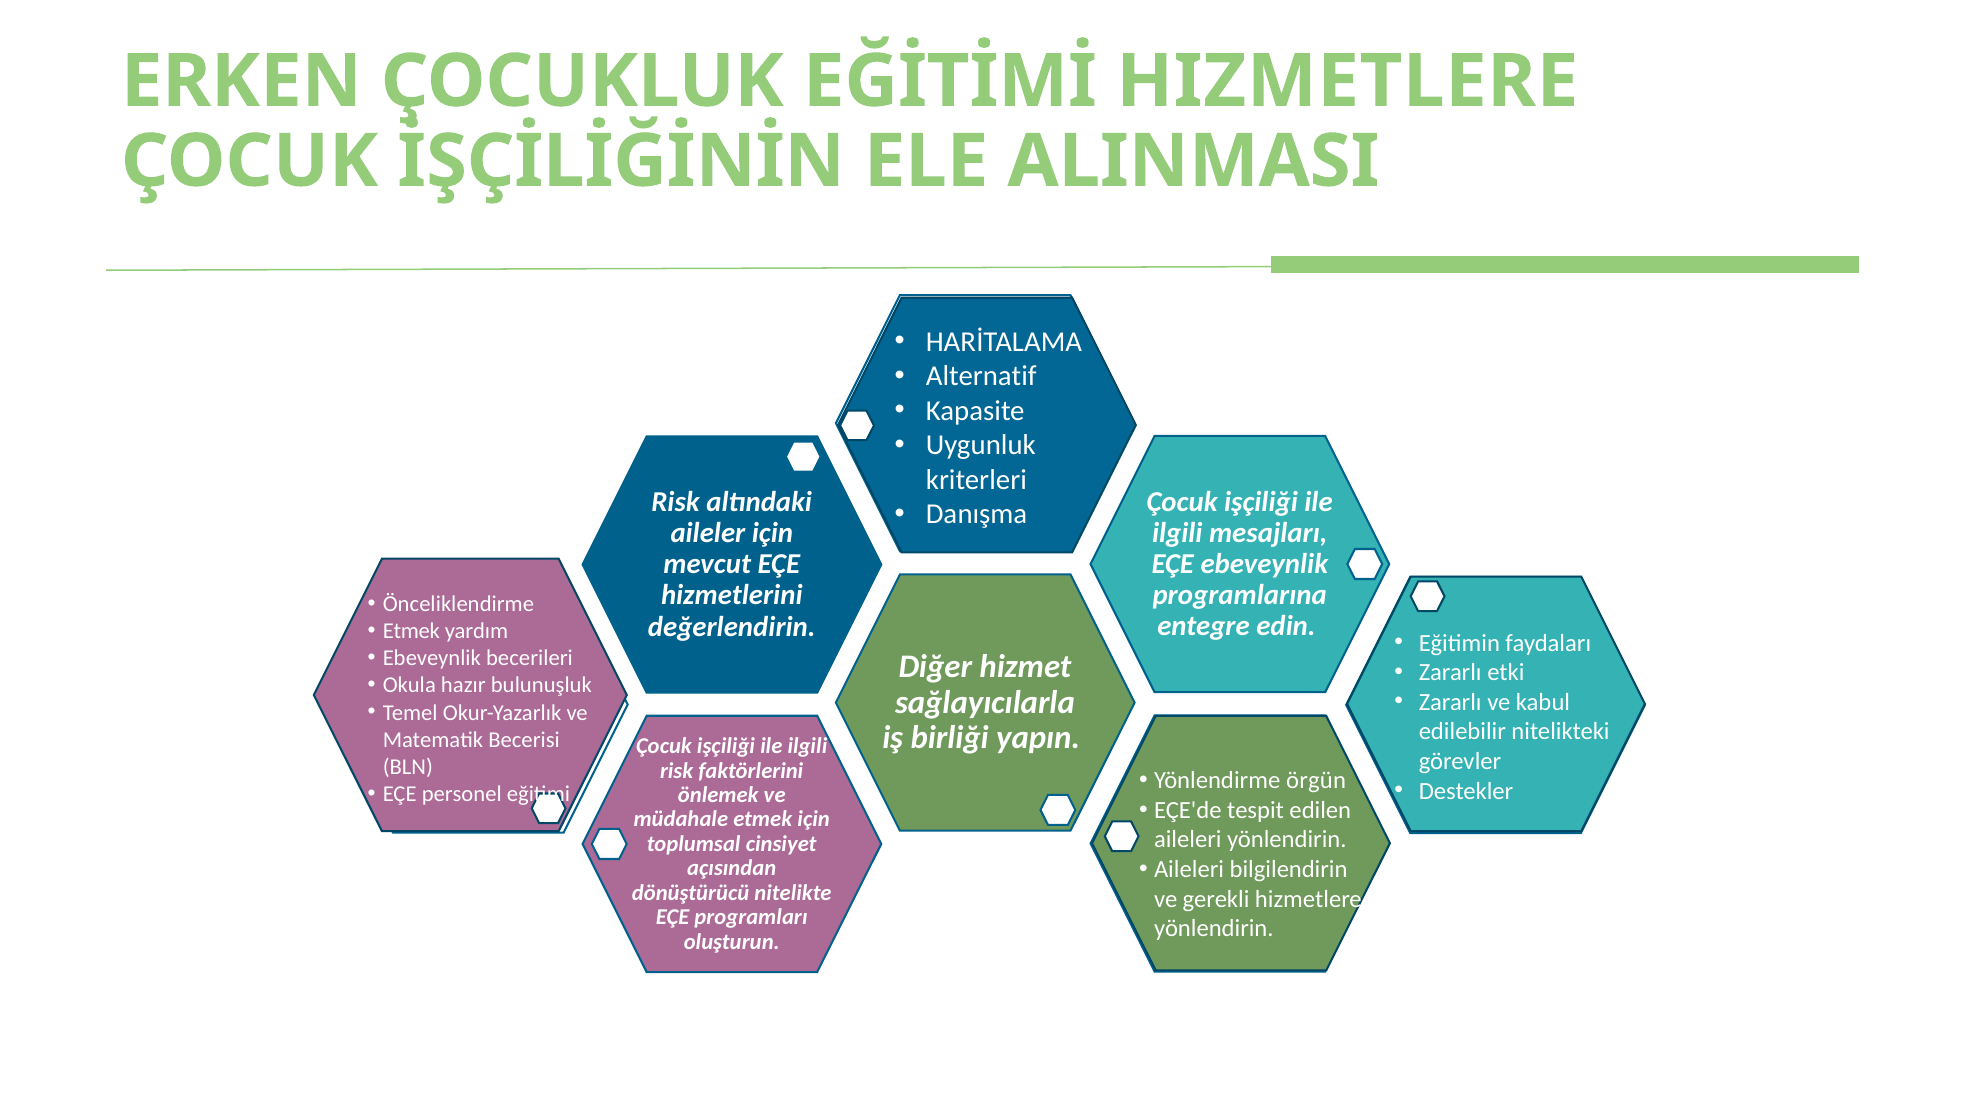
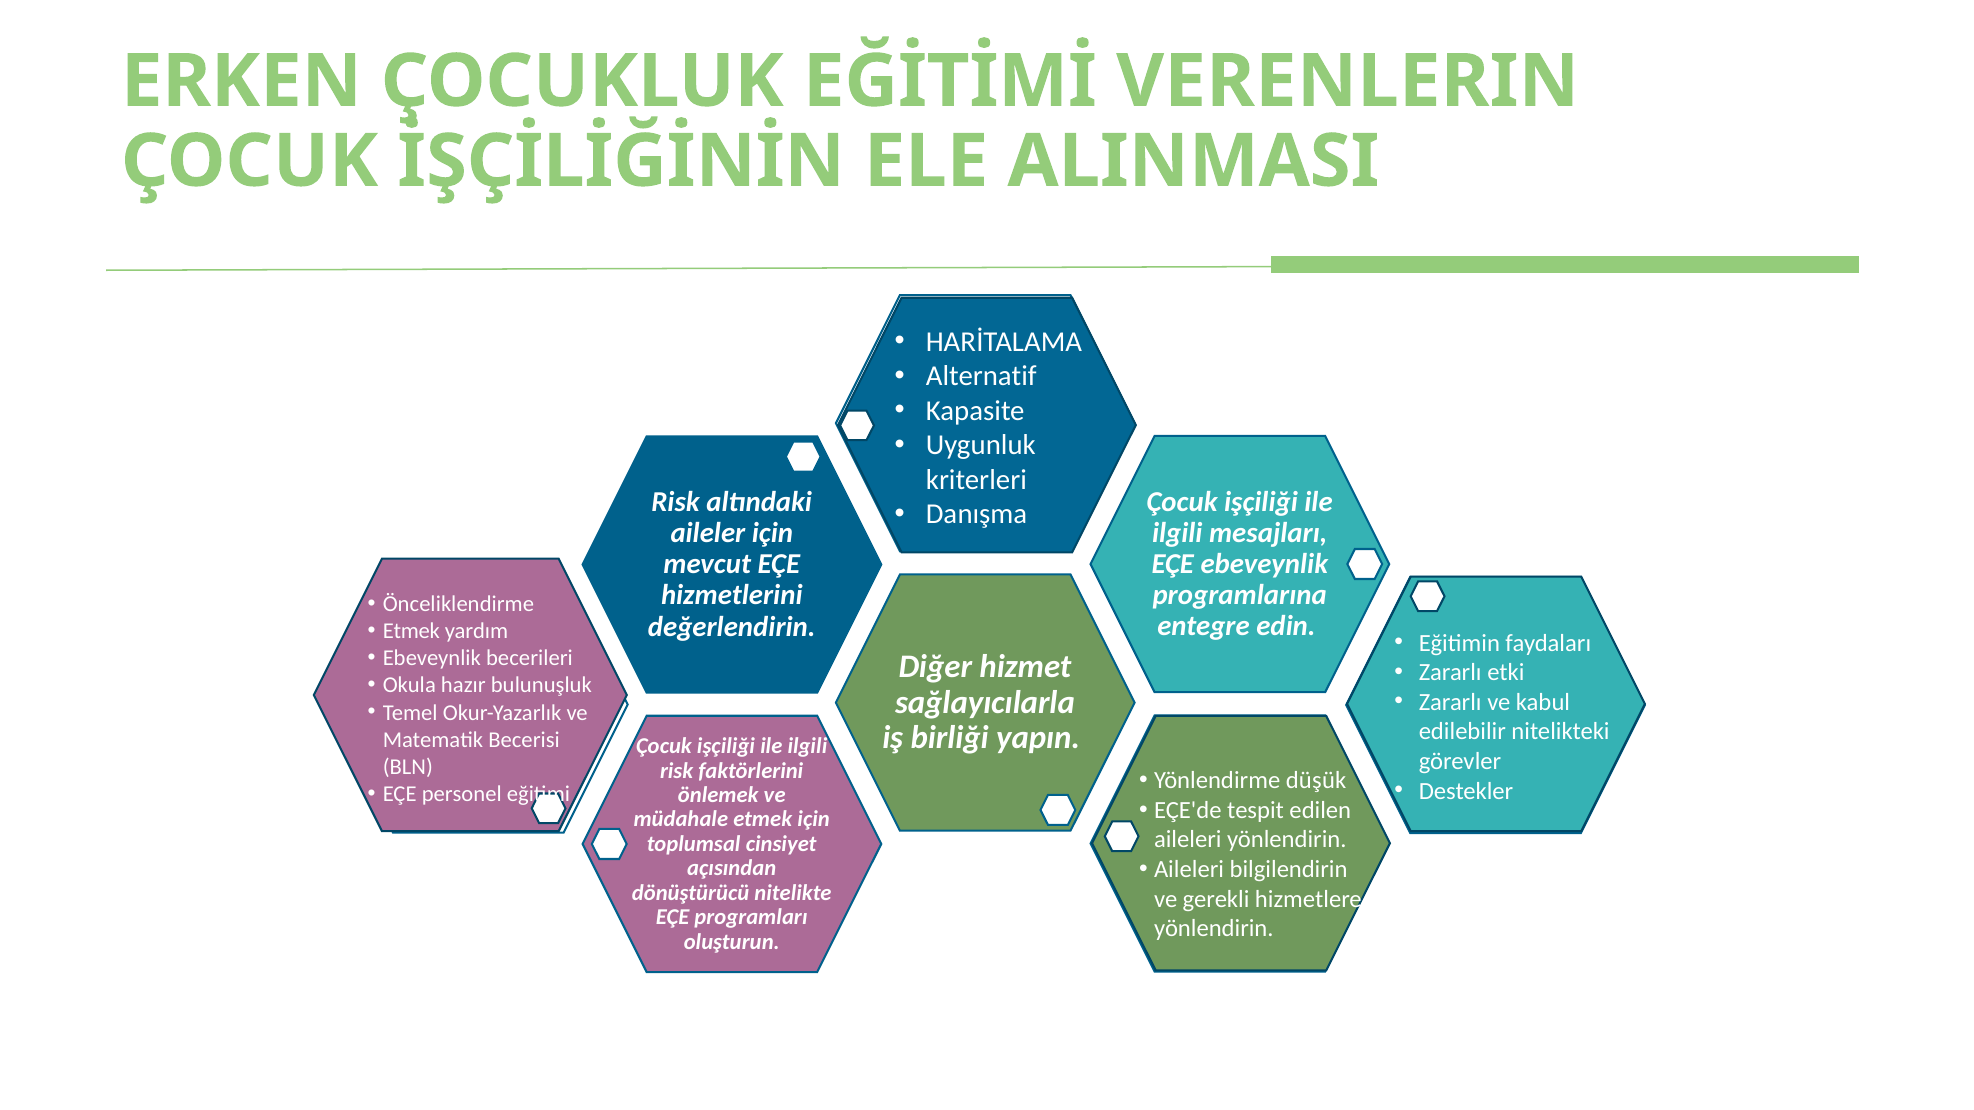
EĞİTİMİ HIZMETLERE: HIZMETLERE -> VERENLERIN
örgün: örgün -> düşük
